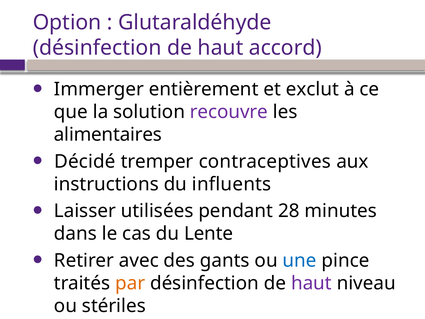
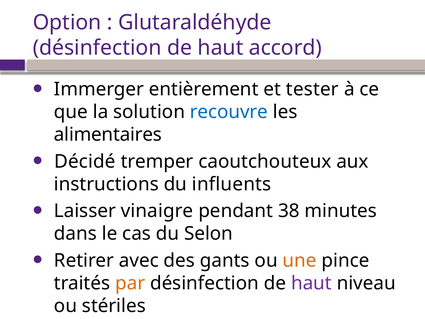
exclut: exclut -> tester
recouvre colour: purple -> blue
contraceptives: contraceptives -> caoutchouteux
utilisées: utilisées -> vinaigre
28: 28 -> 38
Lente: Lente -> Selon
une colour: blue -> orange
